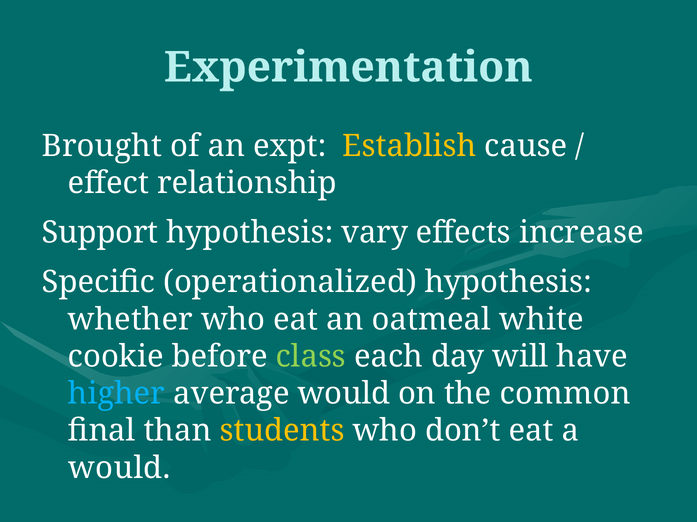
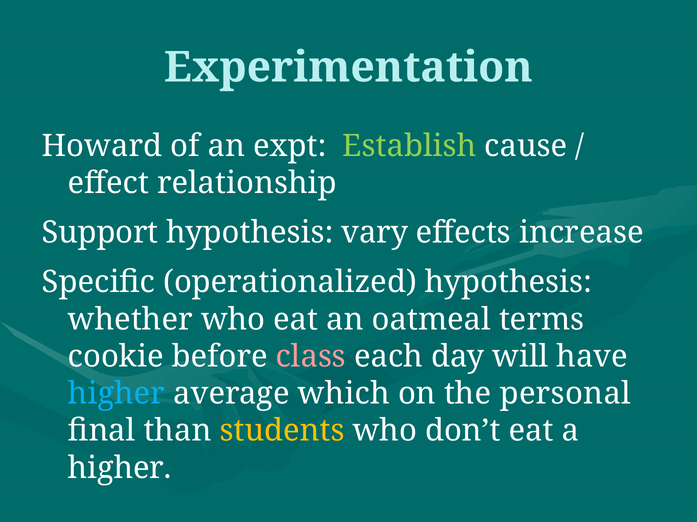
Brought: Brought -> Howard
Establish colour: yellow -> light green
white: white -> terms
class colour: light green -> pink
average would: would -> which
common: common -> personal
would at (119, 468): would -> higher
